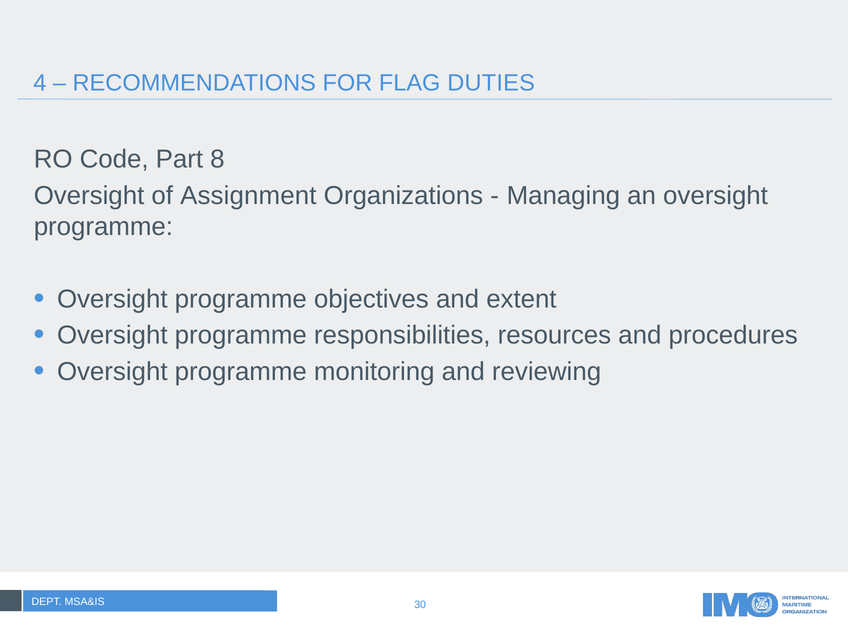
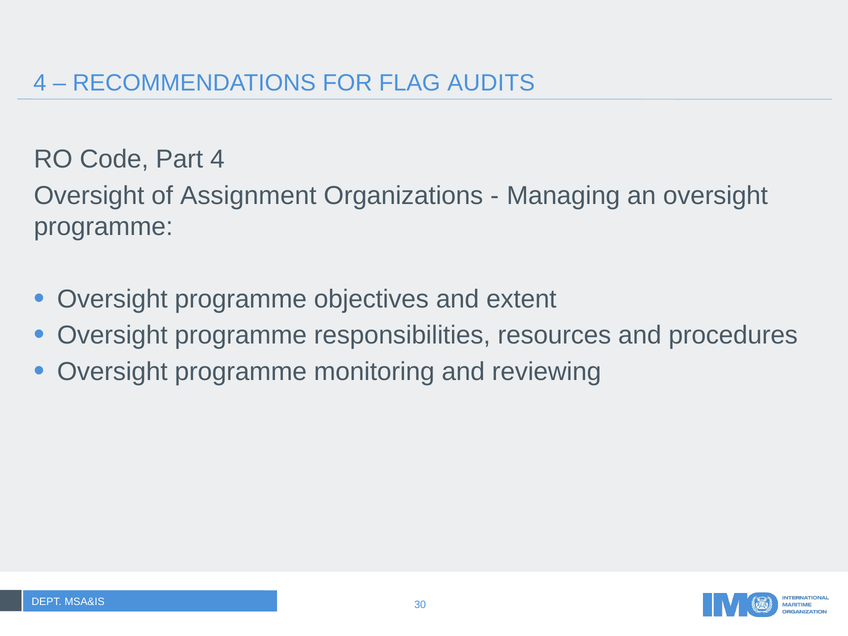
DUTIES: DUTIES -> AUDITS
Part 8: 8 -> 4
